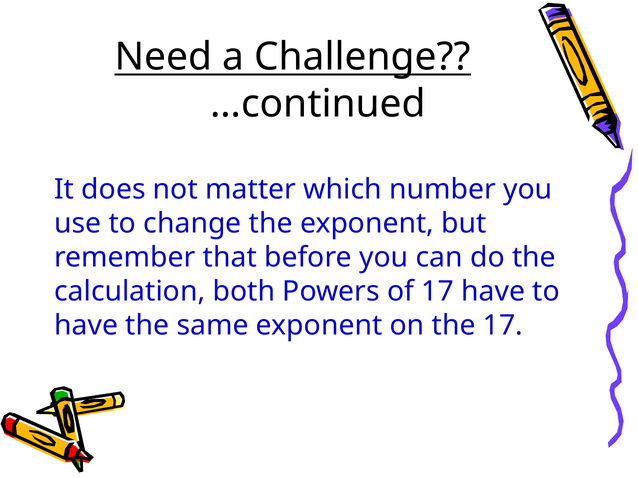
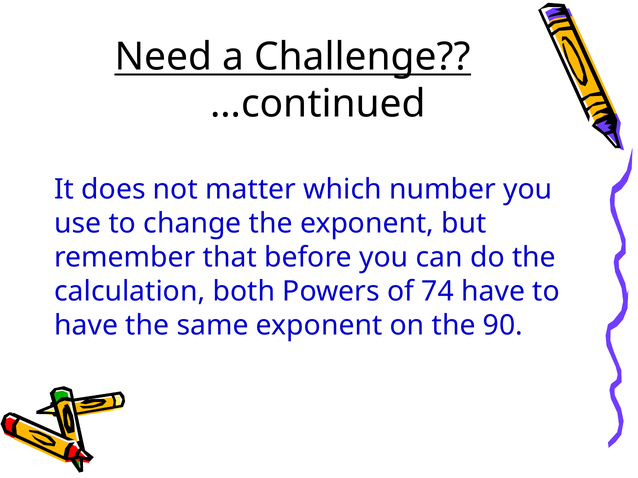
of 17: 17 -> 74
the 17: 17 -> 90
